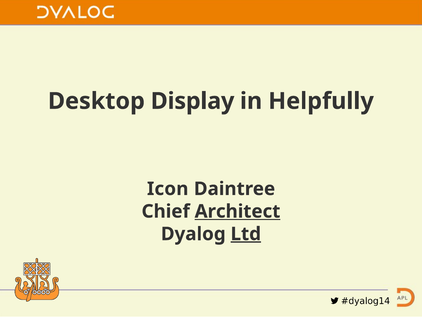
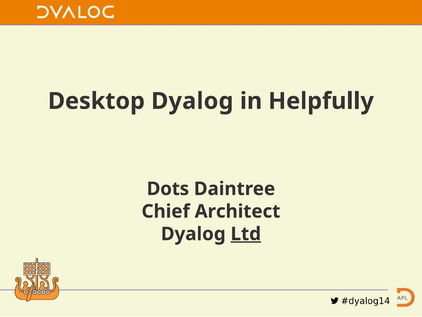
Desktop Display: Display -> Dyalog
Icon: Icon -> Dots
Architect underline: present -> none
